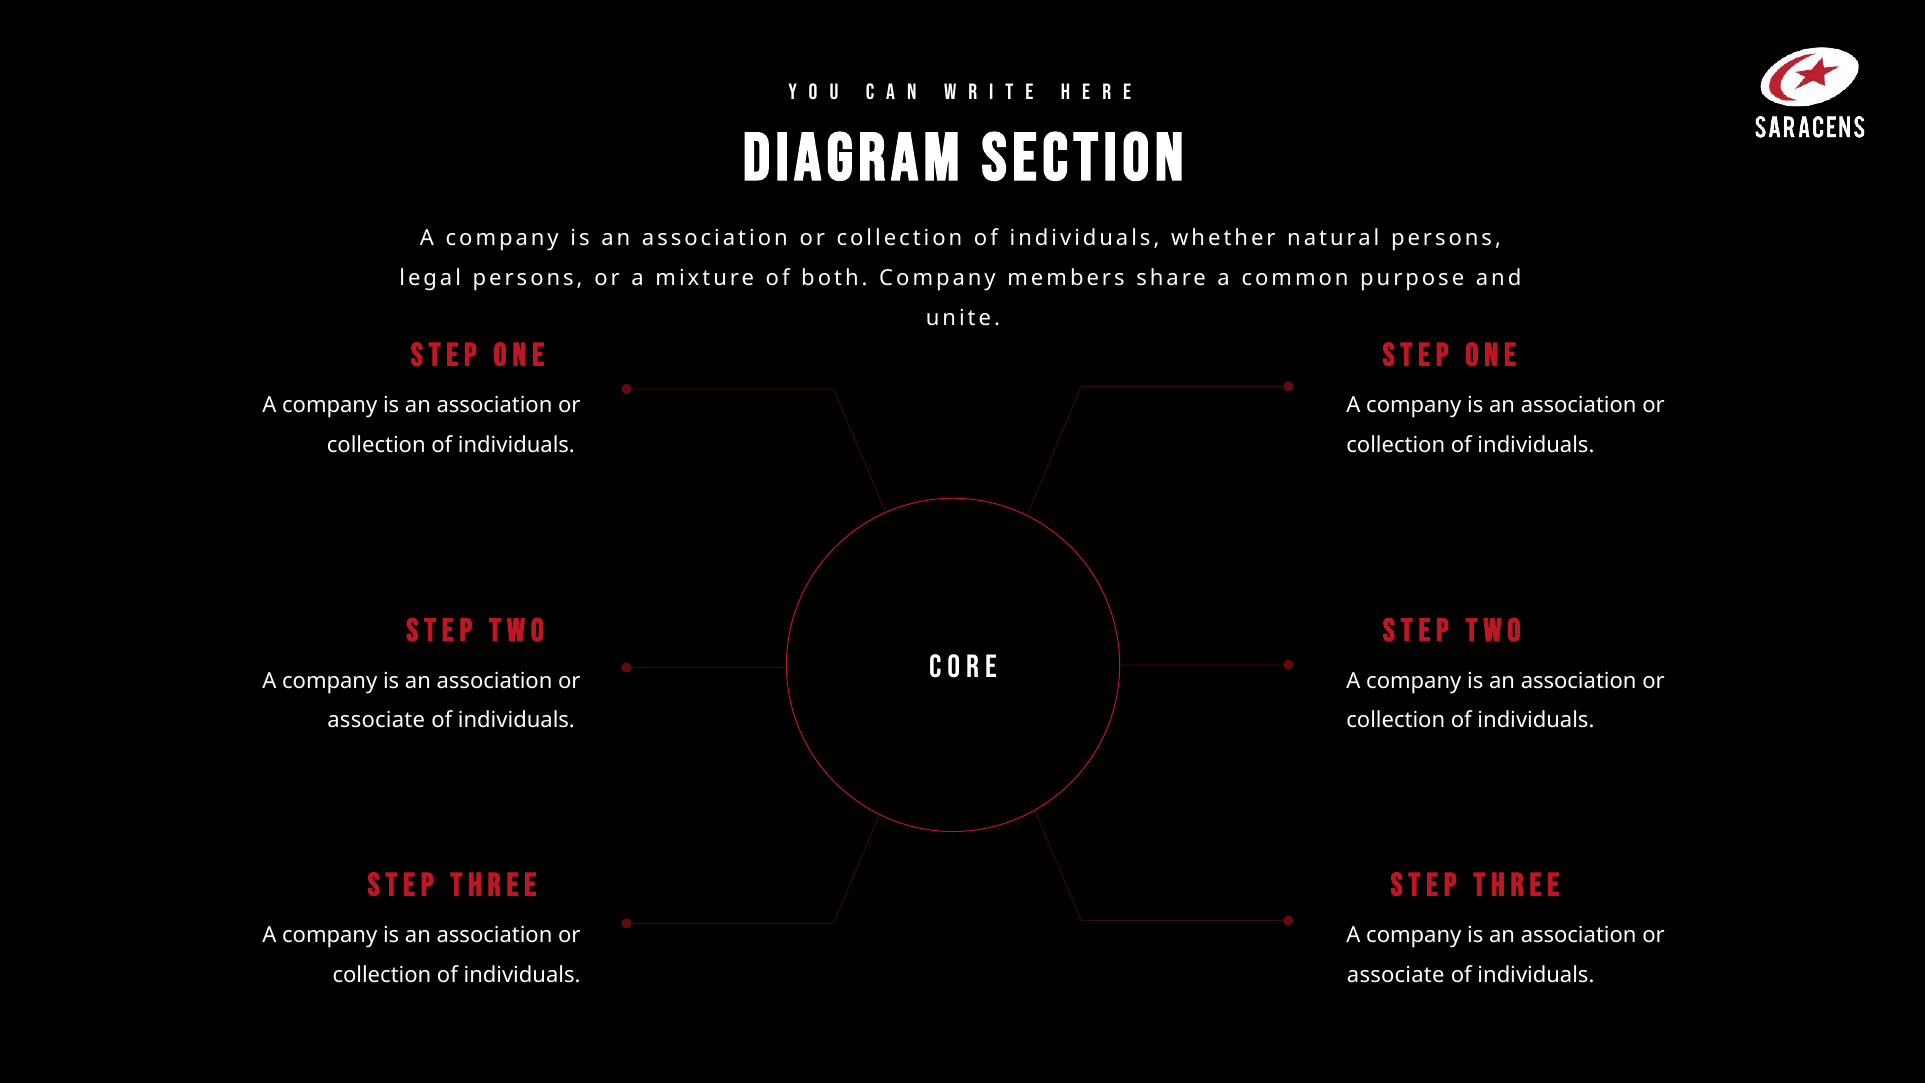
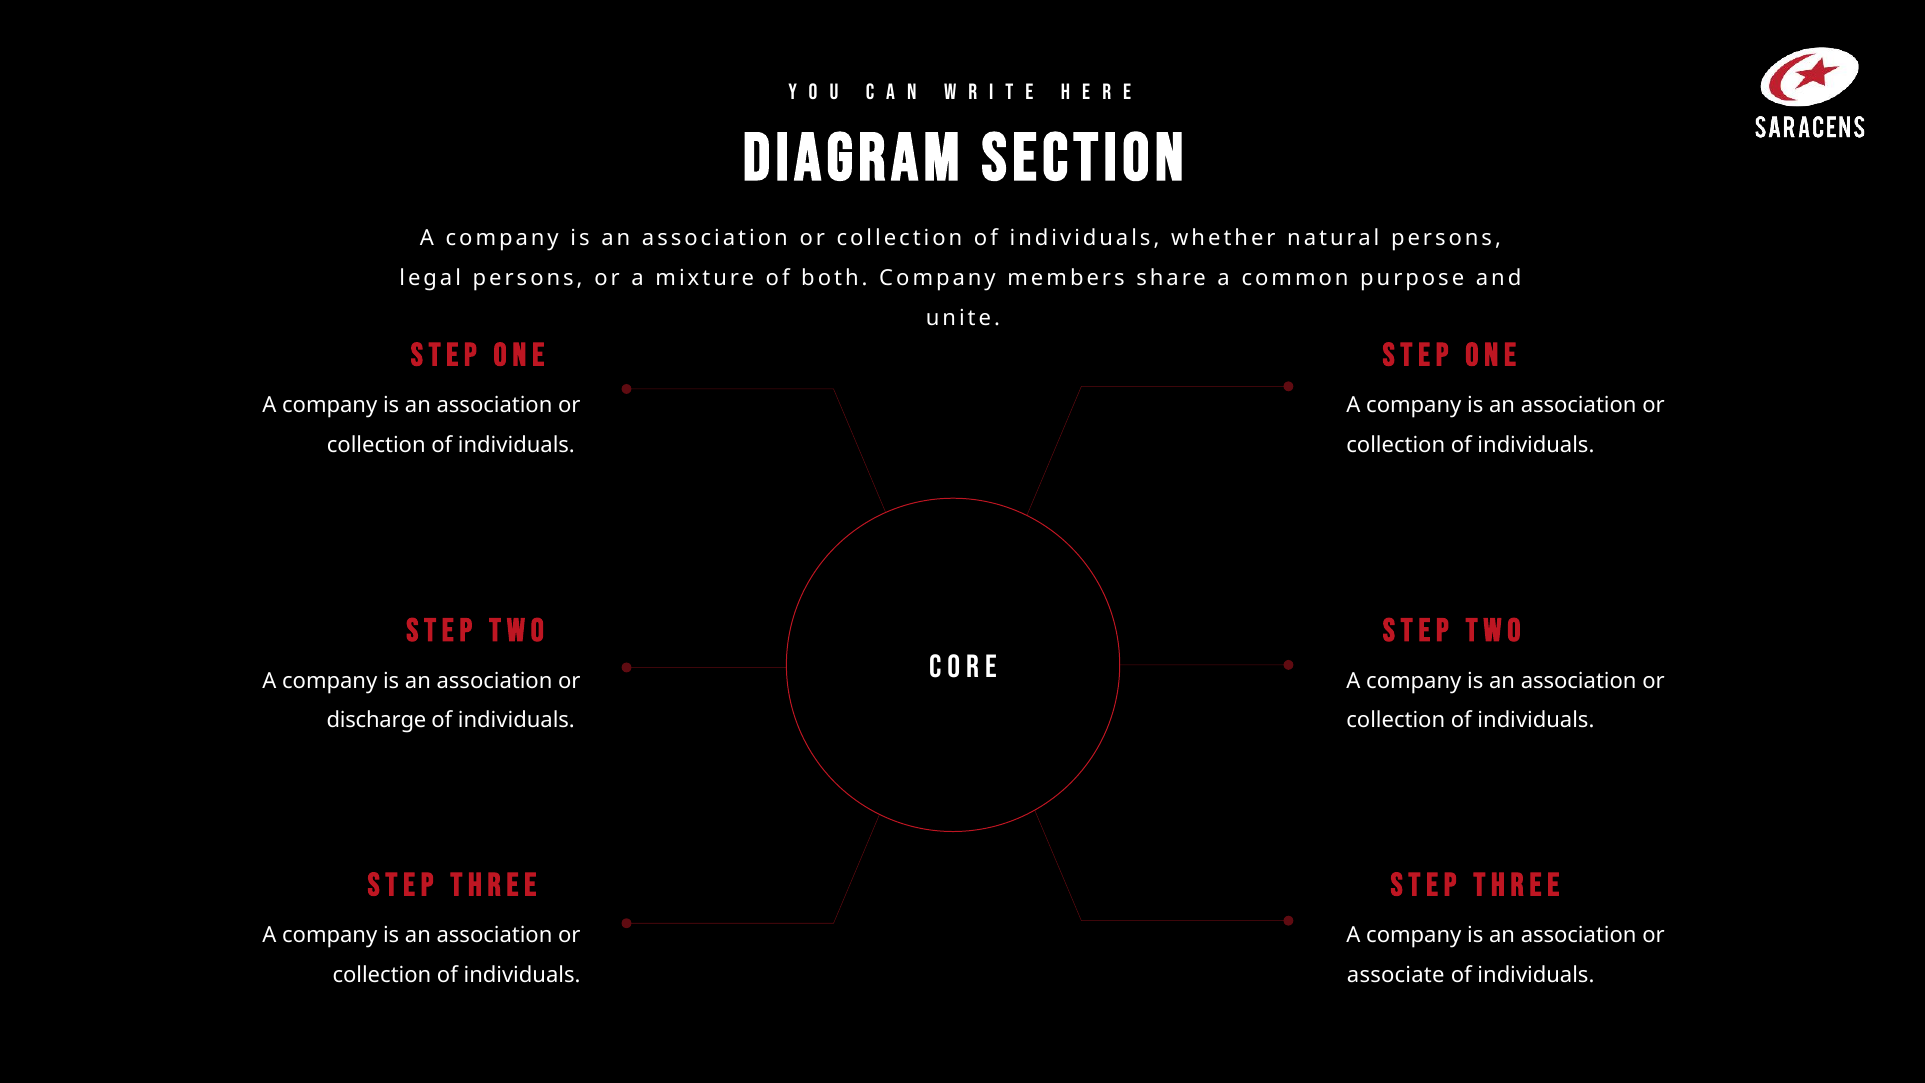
associate at (376, 721): associate -> discharge
